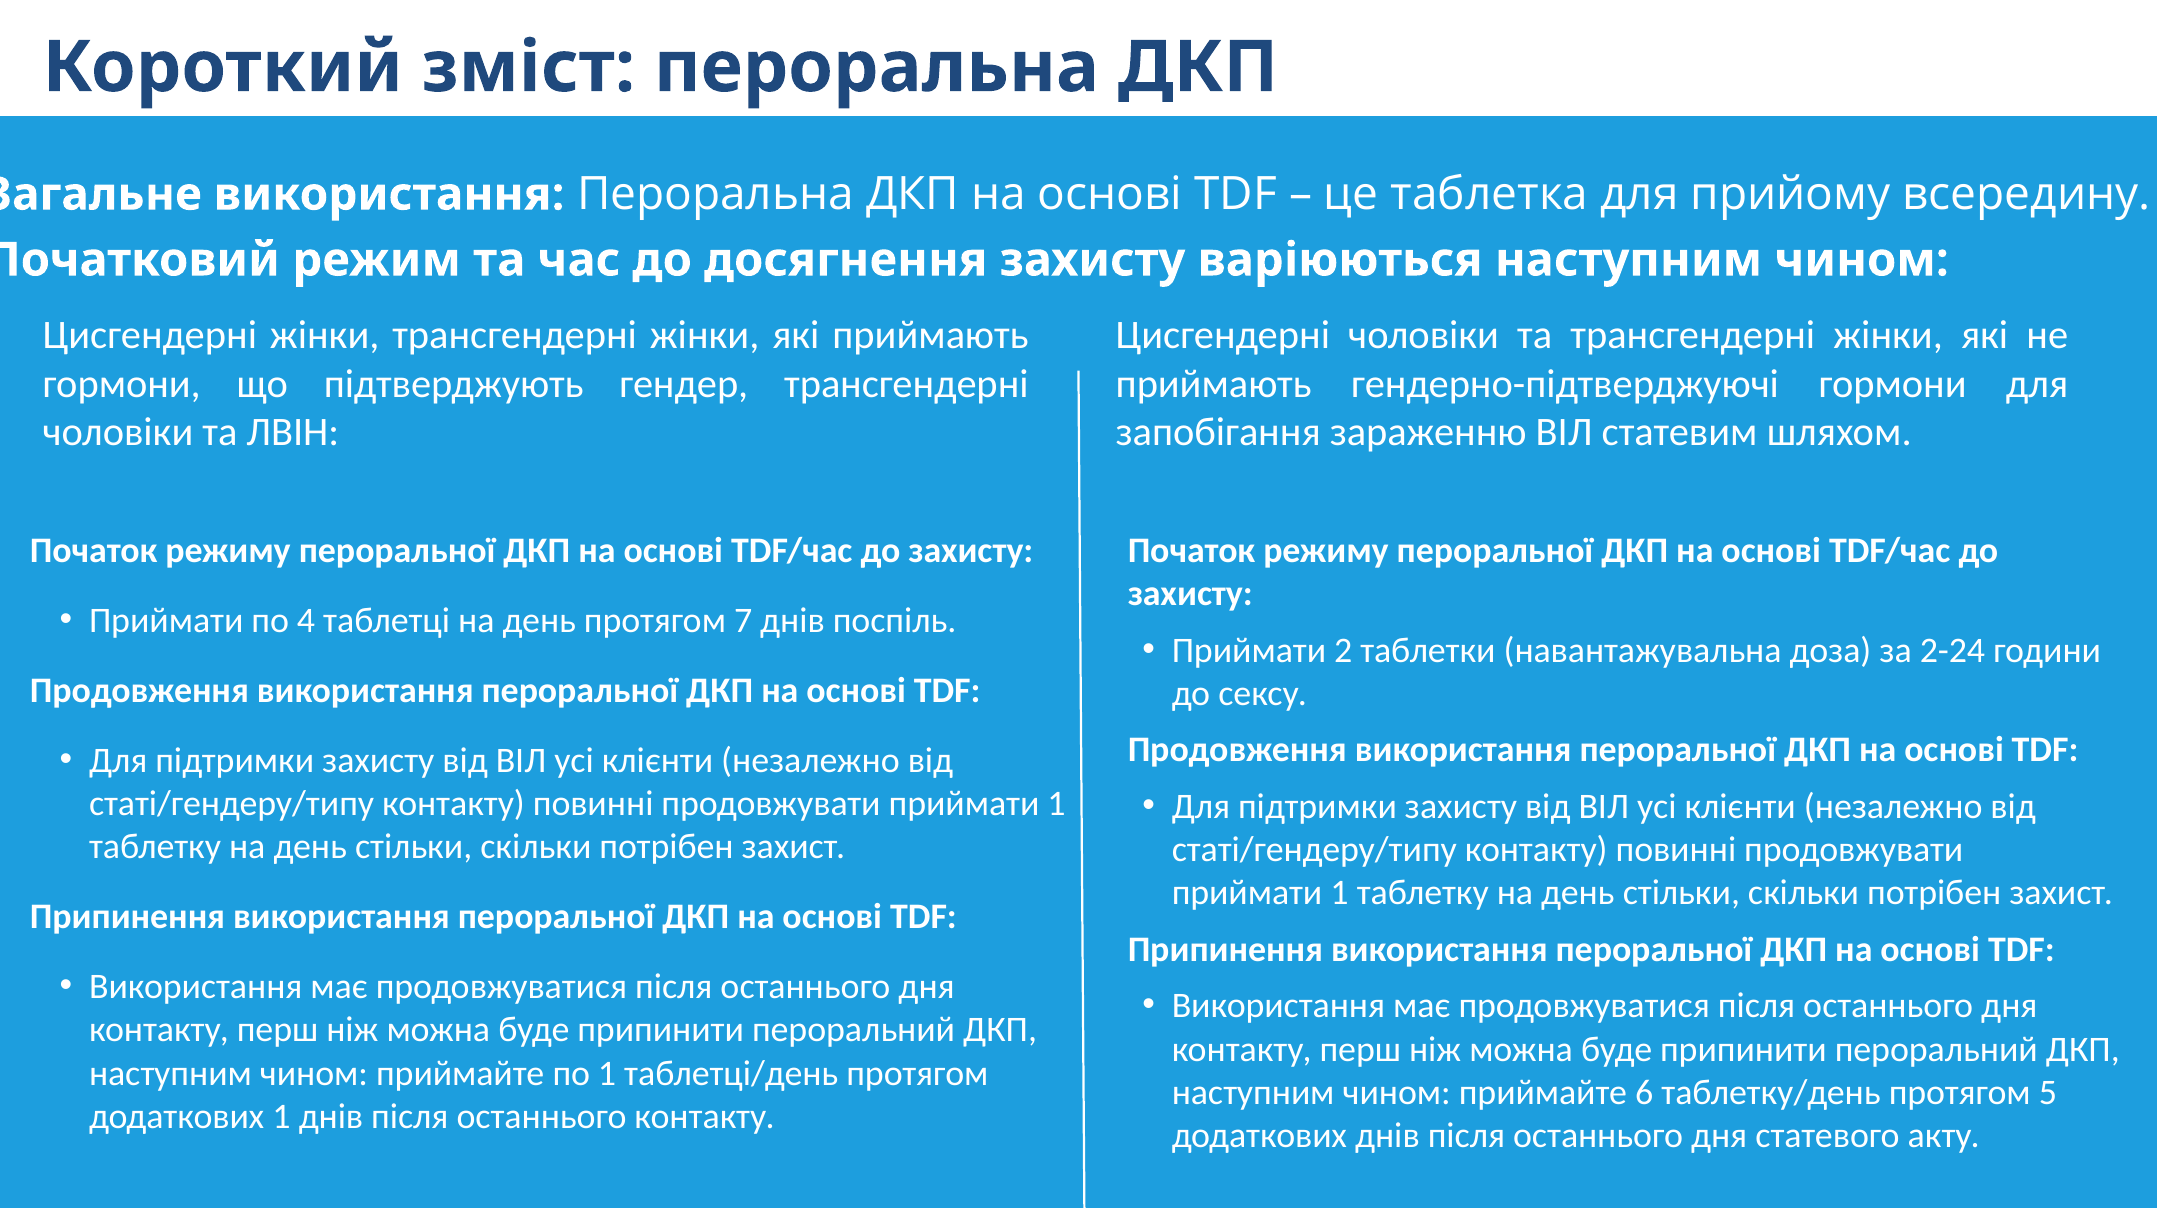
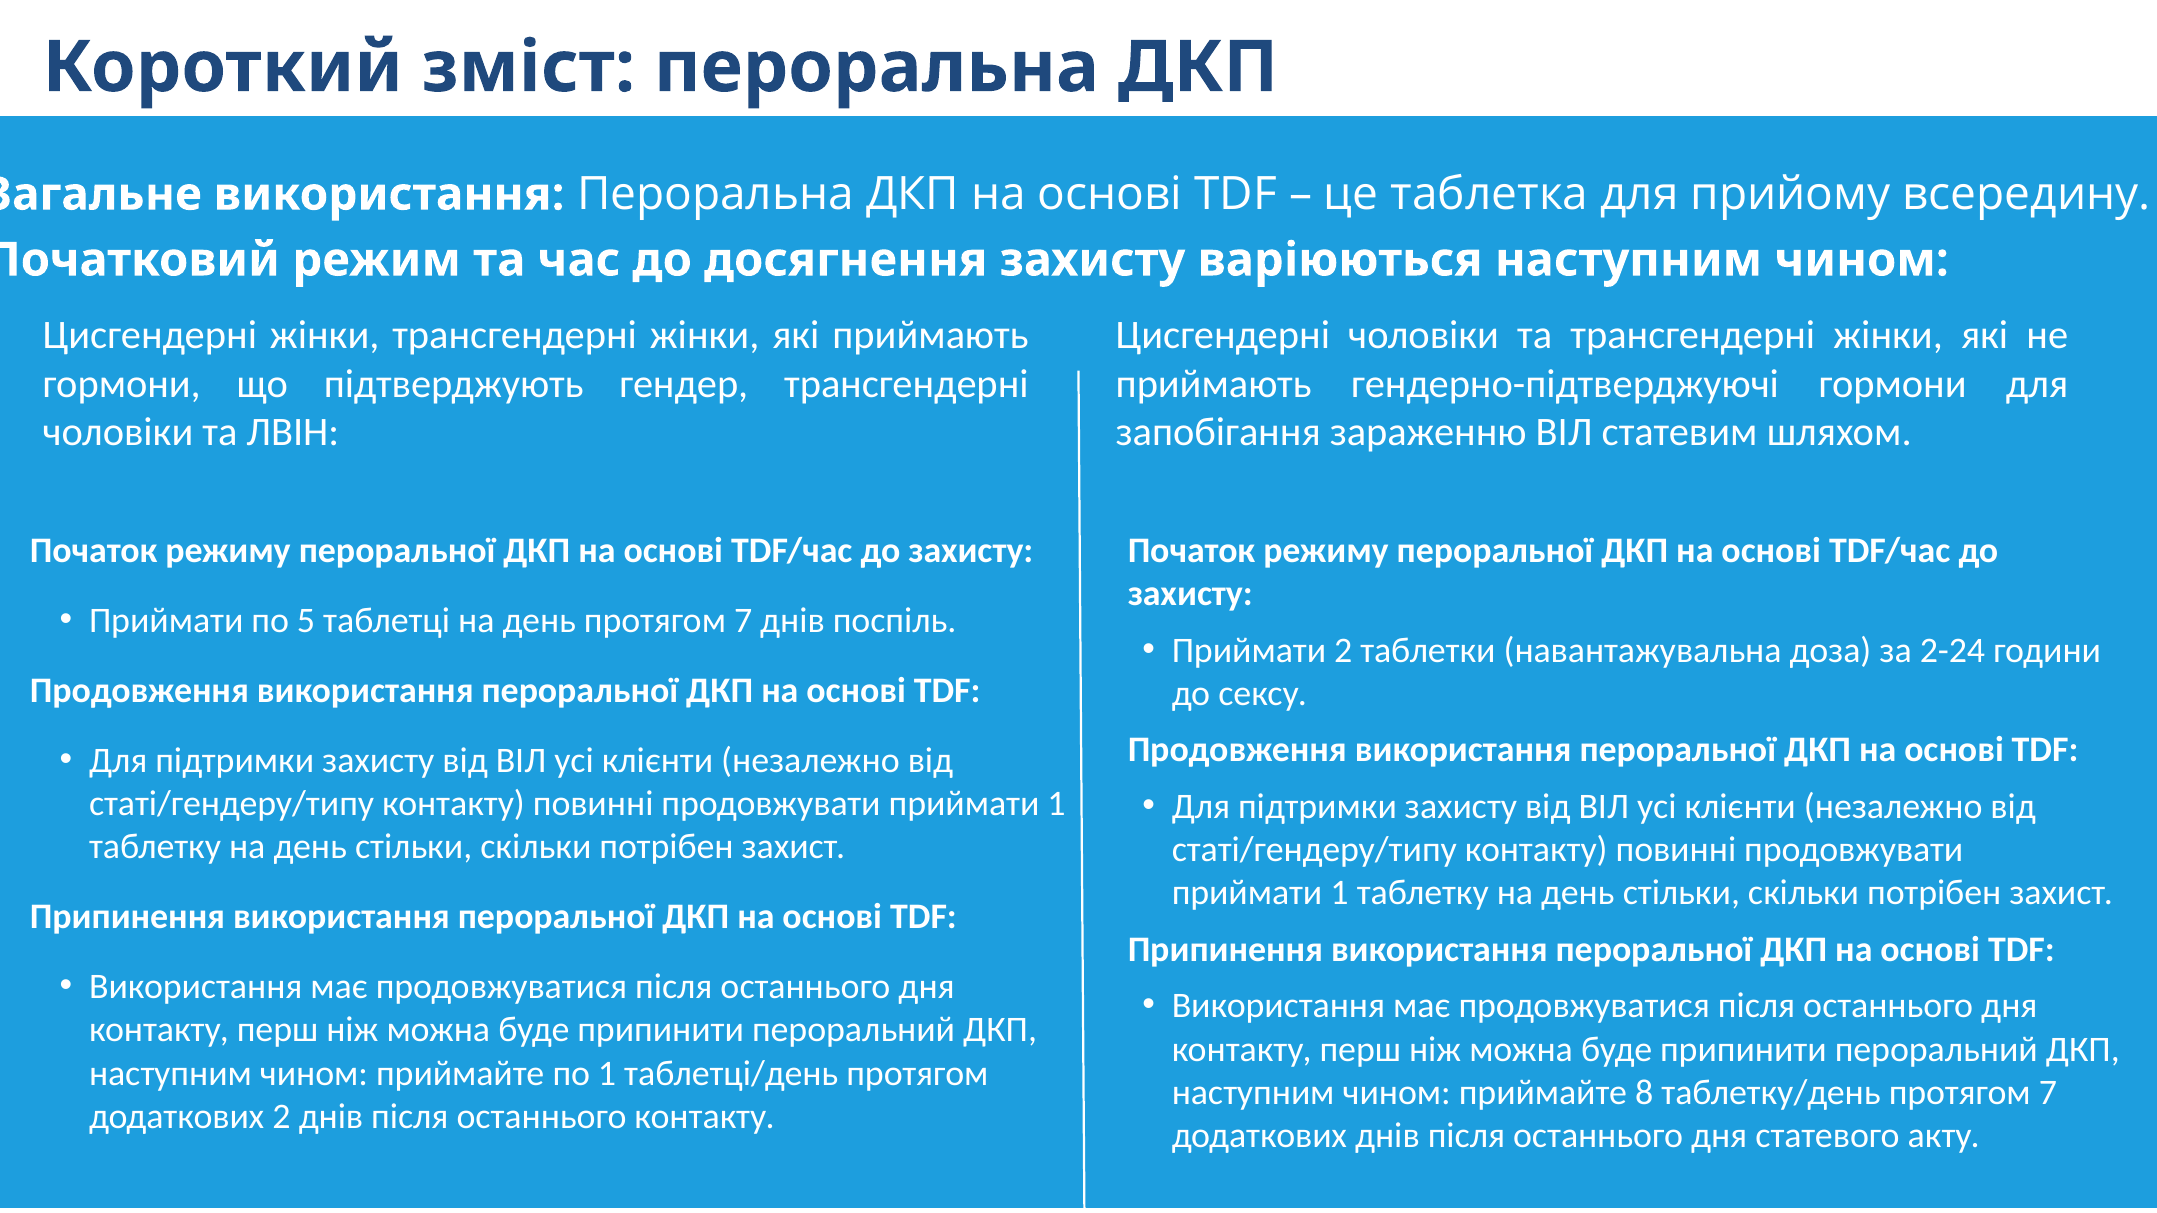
4: 4 -> 5
6: 6 -> 8
таблетку/день протягом 5: 5 -> 7
додаткових 1: 1 -> 2
